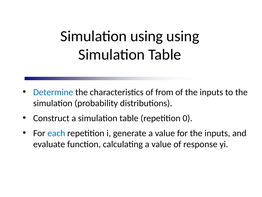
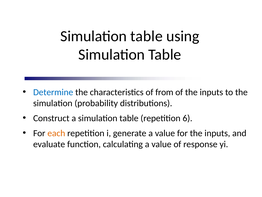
using at (147, 36): using -> table
0: 0 -> 6
each colour: blue -> orange
